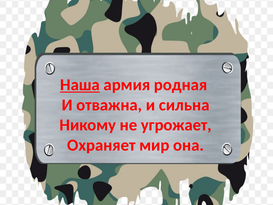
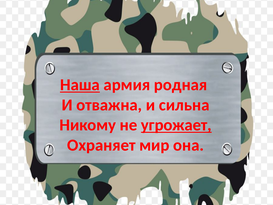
угрожает underline: none -> present
